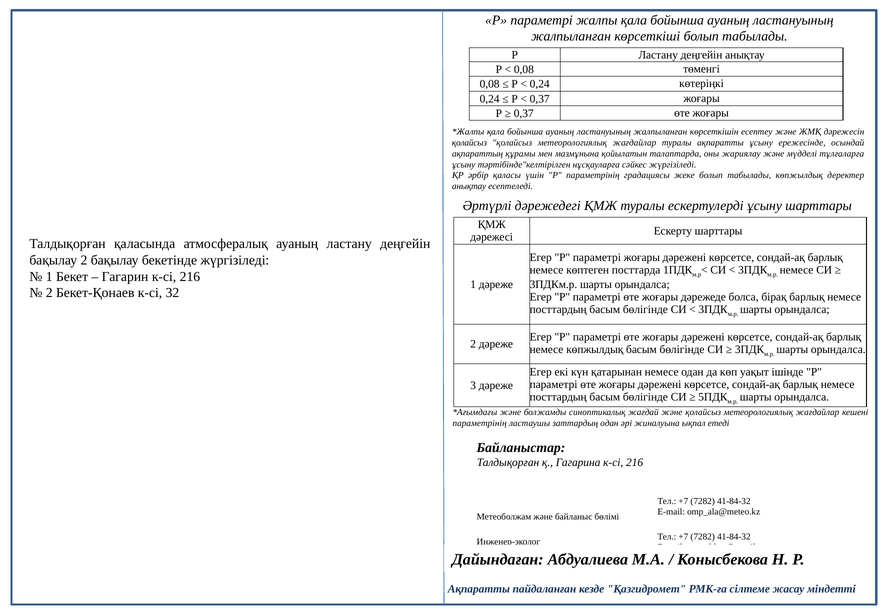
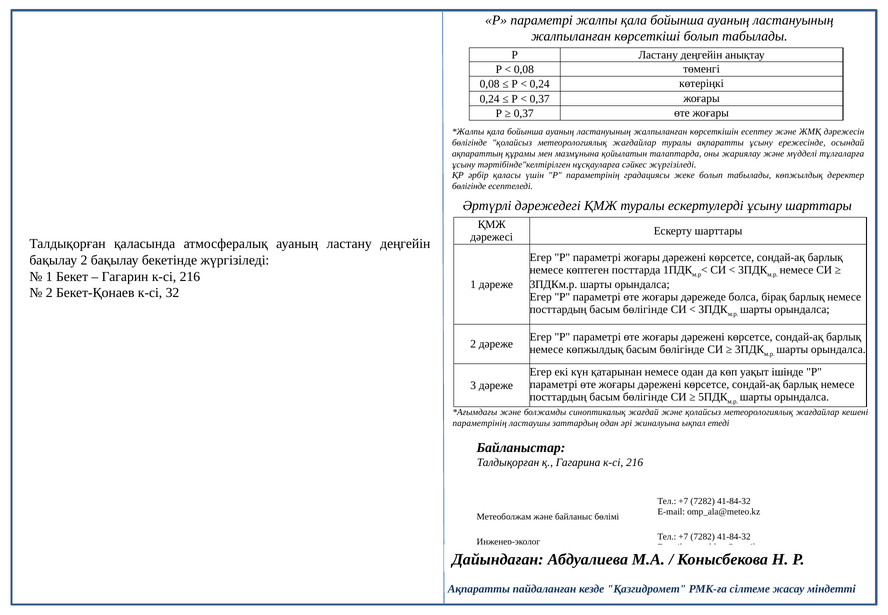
қолайсыз at (469, 143): қолайсыз -> бөлігінде
анықтау at (469, 186): анықтау -> бөлігінде
